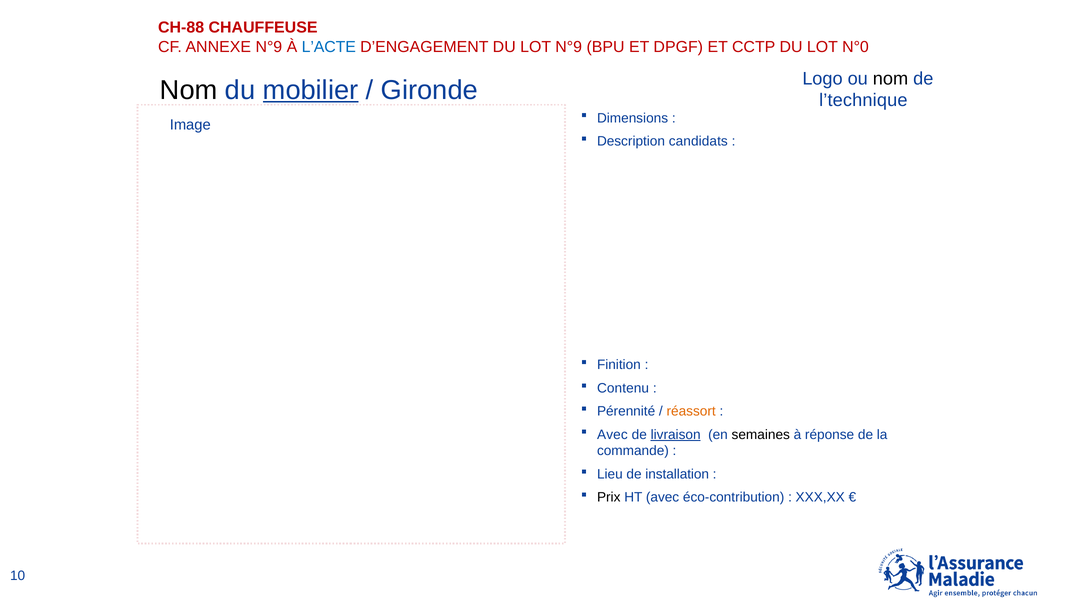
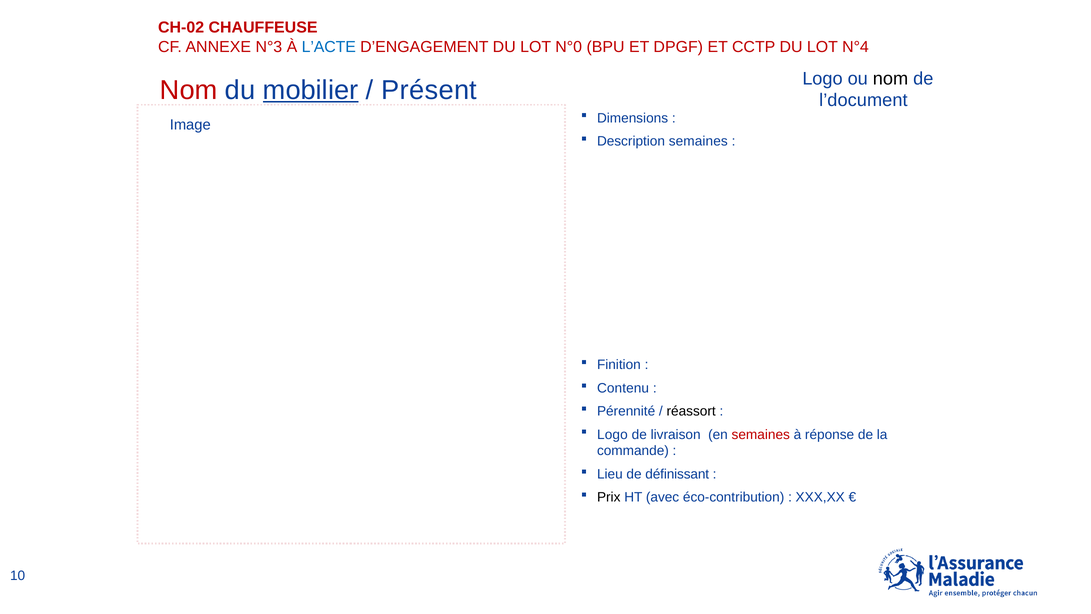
CH-88: CH-88 -> CH-02
ANNEXE N°9: N°9 -> N°3
LOT N°9: N°9 -> N°0
N°0: N°0 -> N°4
Nom at (189, 90) colour: black -> red
Gironde: Gironde -> Présent
l’technique: l’technique -> l’document
Description candidats: candidats -> semaines
réassort colour: orange -> black
Avec at (612, 434): Avec -> Logo
livraison underline: present -> none
semaines at (761, 434) colour: black -> red
installation: installation -> définissant
